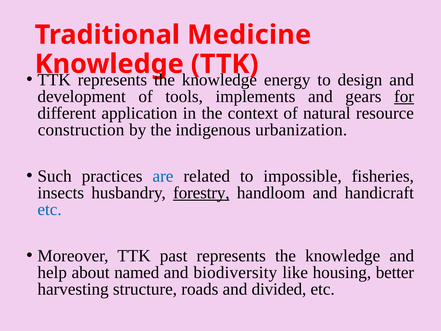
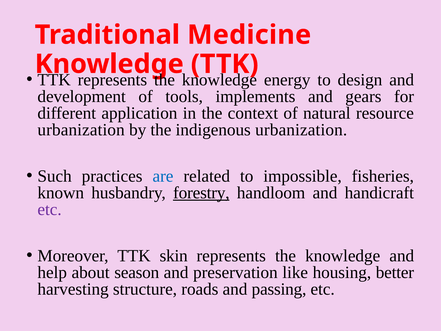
for underline: present -> none
construction at (81, 130): construction -> urbanization
insects: insects -> known
etc at (50, 209) colour: blue -> purple
past: past -> skin
named: named -> season
biodiversity: biodiversity -> preservation
divided: divided -> passing
